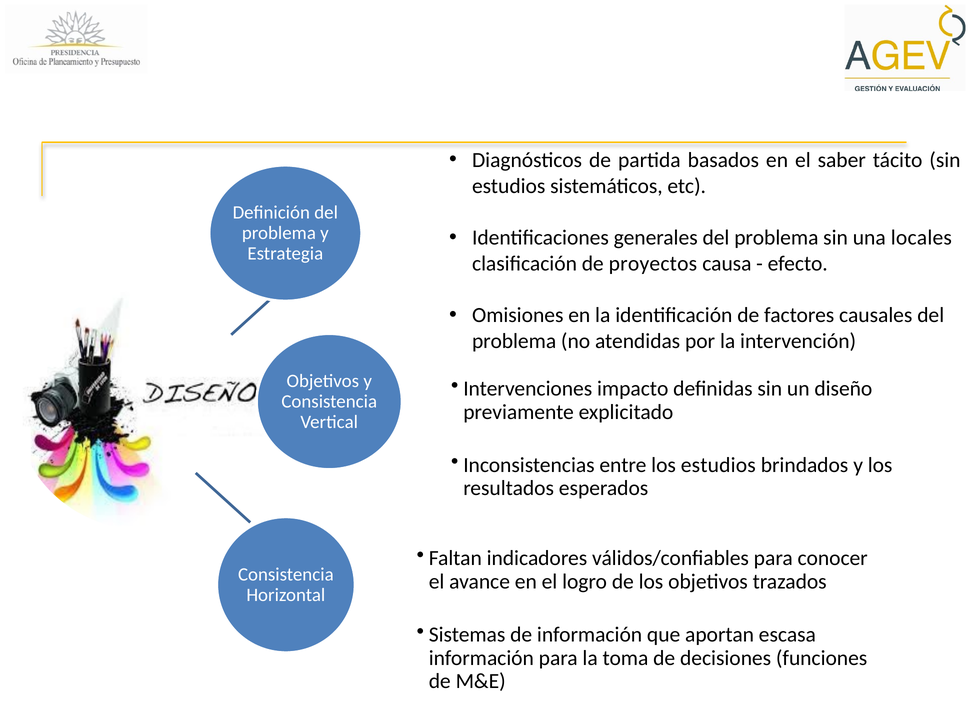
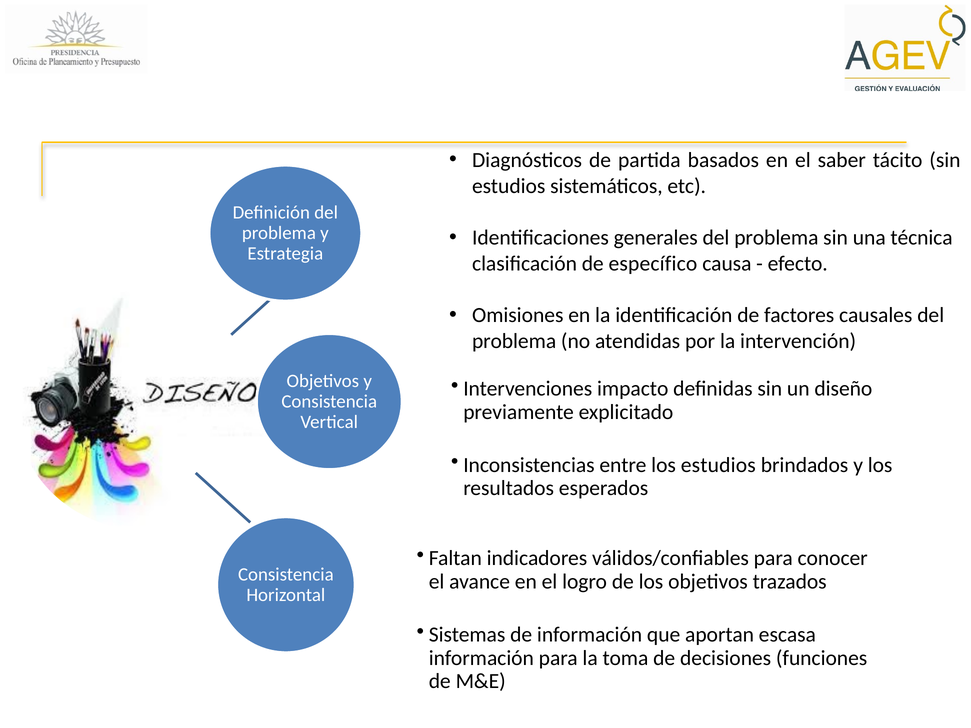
locales: locales -> técnica
proyectos: proyectos -> específico
